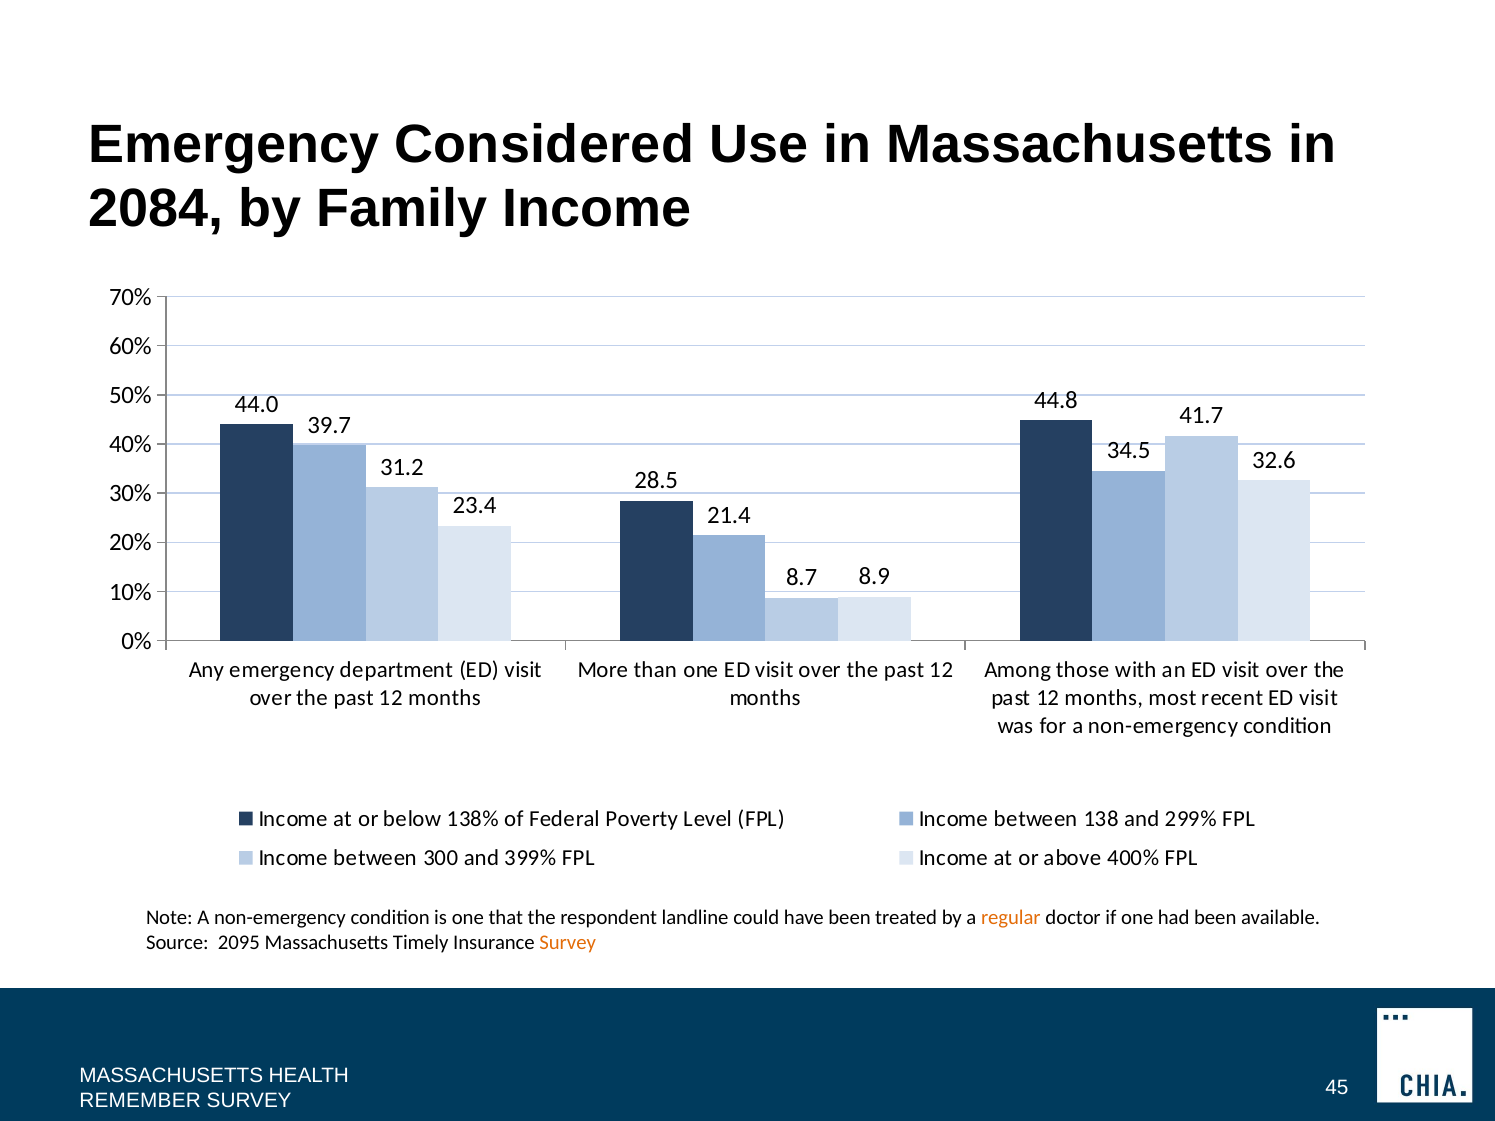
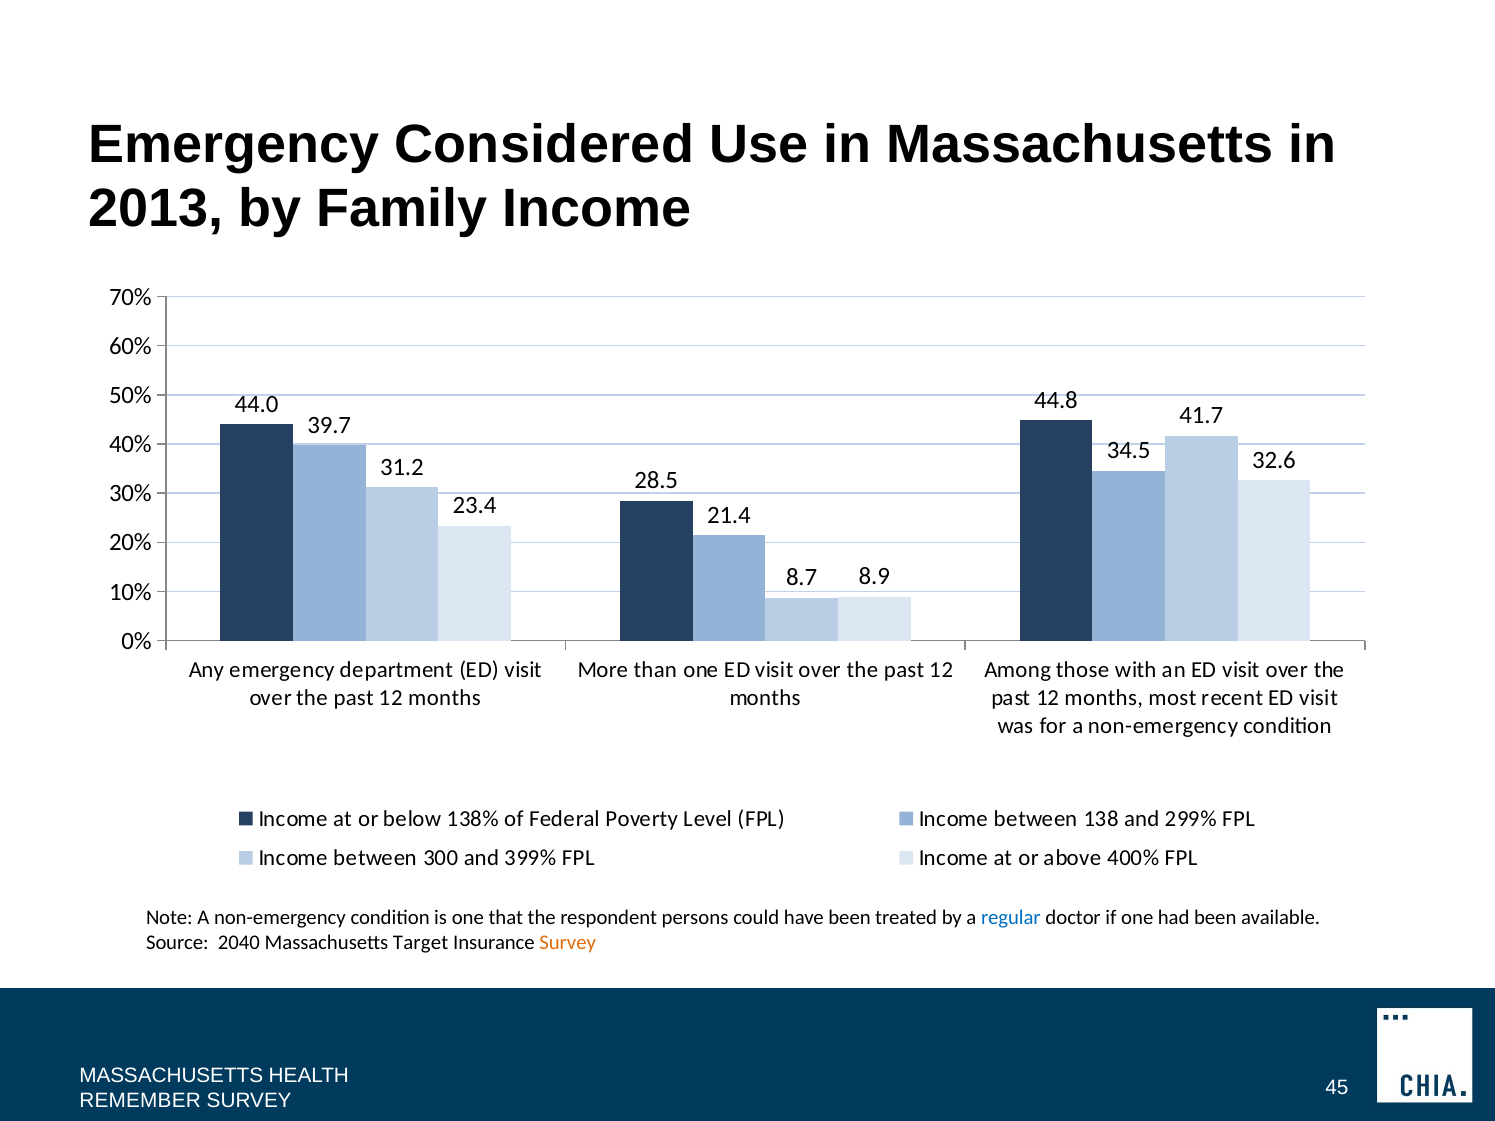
2084: 2084 -> 2013
landline: landline -> persons
regular colour: orange -> blue
2095: 2095 -> 2040
Timely: Timely -> Target
